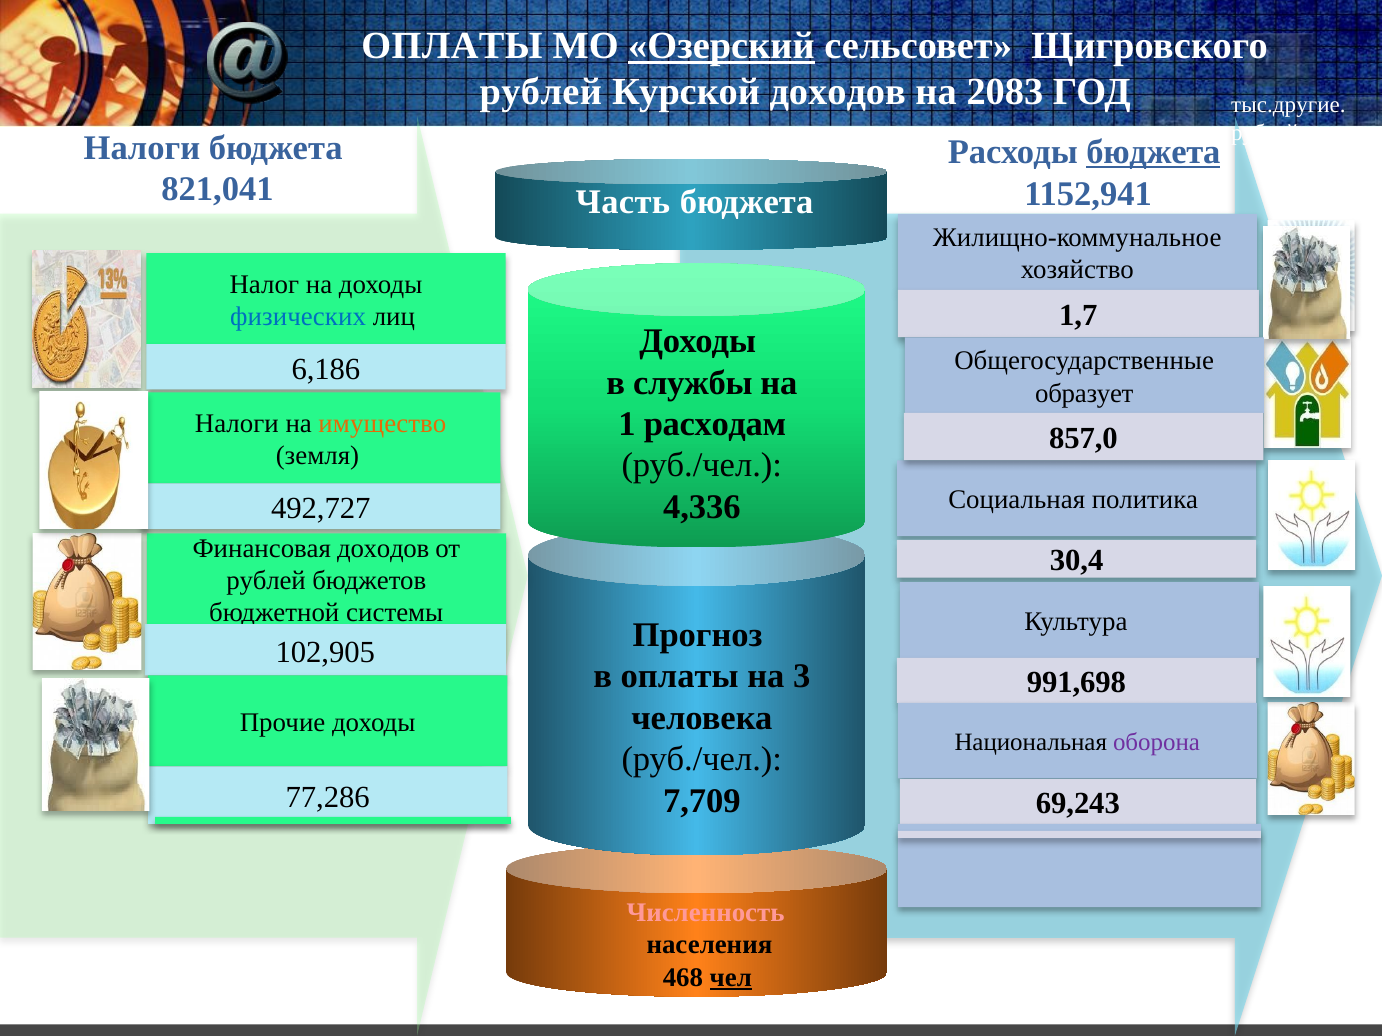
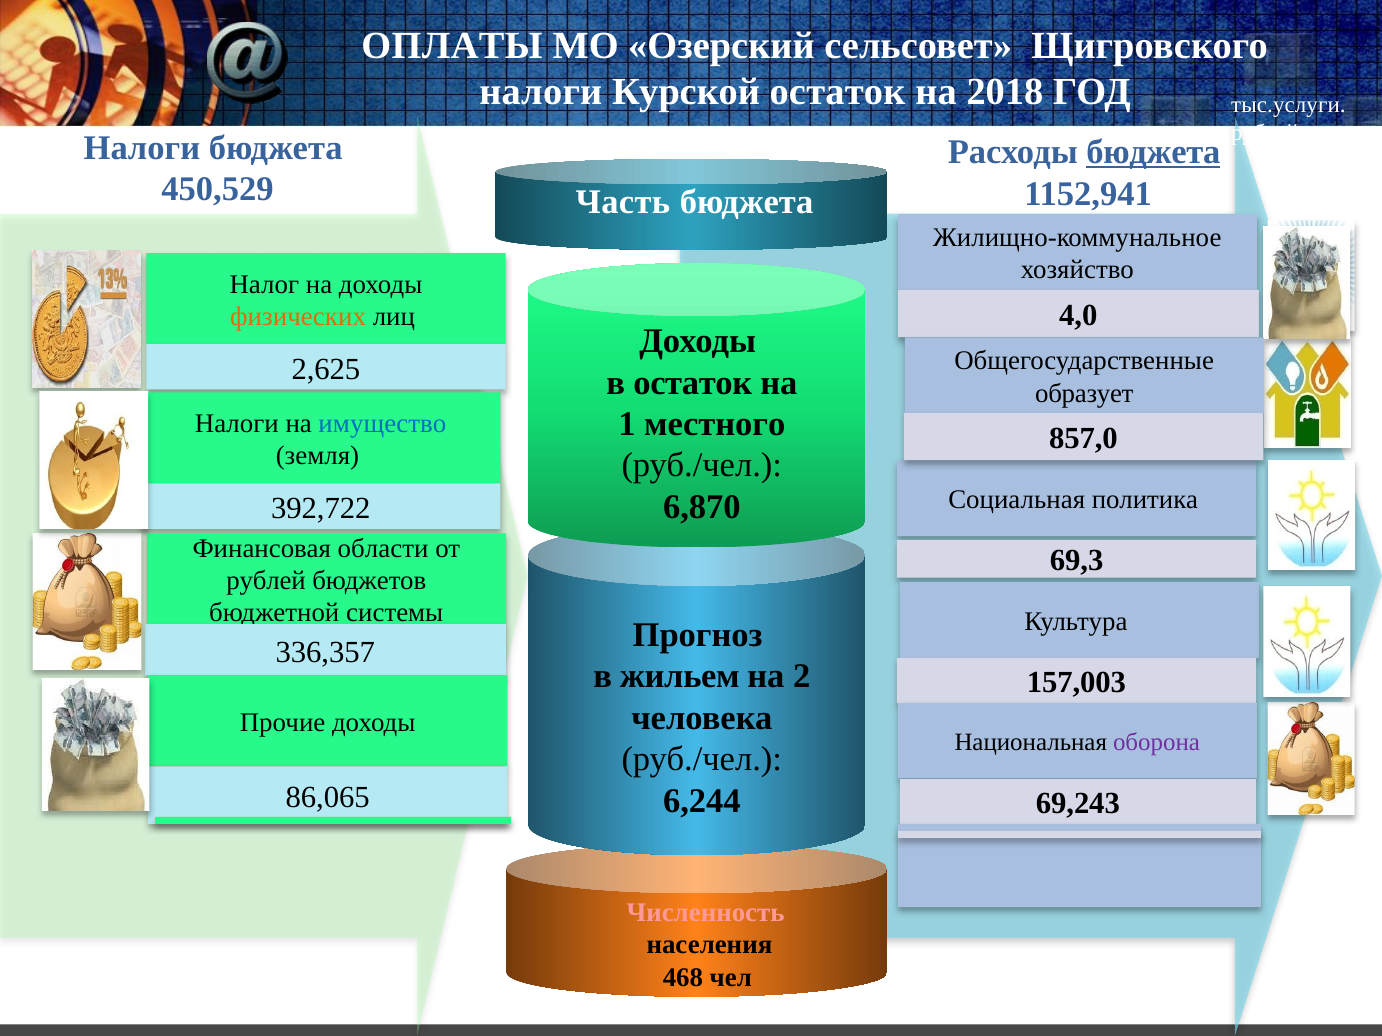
Озерский underline: present -> none
рублей at (541, 92): рублей -> налоги
Курской доходов: доходов -> остаток
2083: 2083 -> 2018
тыс.другие: тыс.другие -> тыс.услуги
821,041: 821,041 -> 450,529
1,7: 1,7 -> 4,0
физических colour: blue -> orange
6,186: 6,186 -> 2,625
в службы: службы -> остаток
расходам: расходам -> местного
имущество colour: orange -> blue
4,336: 4,336 -> 6,870
492,727: 492,727 -> 392,722
Финансовая доходов: доходов -> области
30,4: 30,4 -> 69,3
102,905: 102,905 -> 336,357
в оплаты: оплаты -> жильем
3: 3 -> 2
991,698: 991,698 -> 157,003
77,286: 77,286 -> 86,065
7,709: 7,709 -> 6,244
чел underline: present -> none
